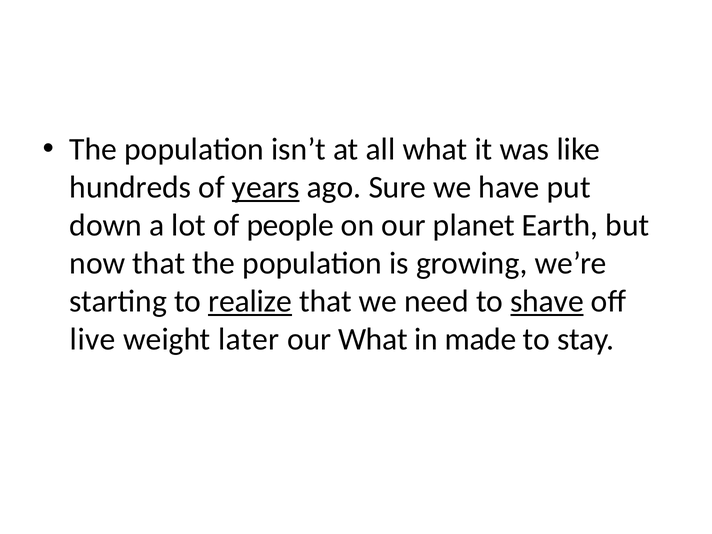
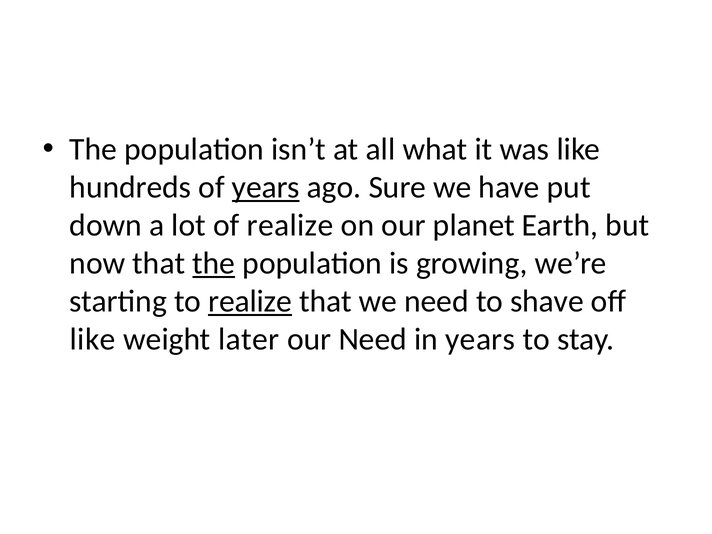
of people: people -> realize
the at (214, 263) underline: none -> present
shave underline: present -> none
live at (93, 339): live -> like
our What: What -> Need
in made: made -> years
